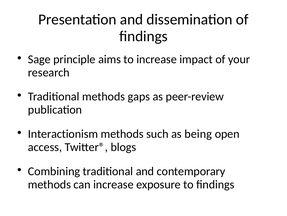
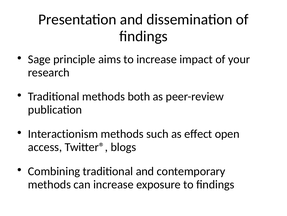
gaps: gaps -> both
being: being -> effect
